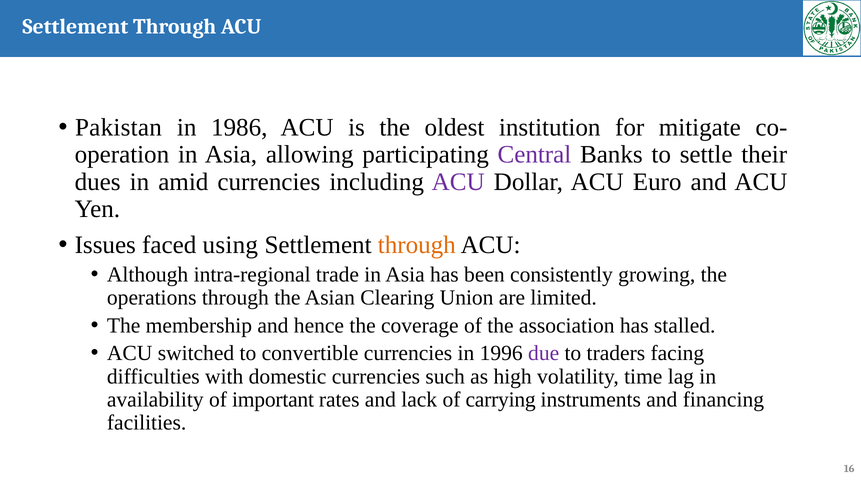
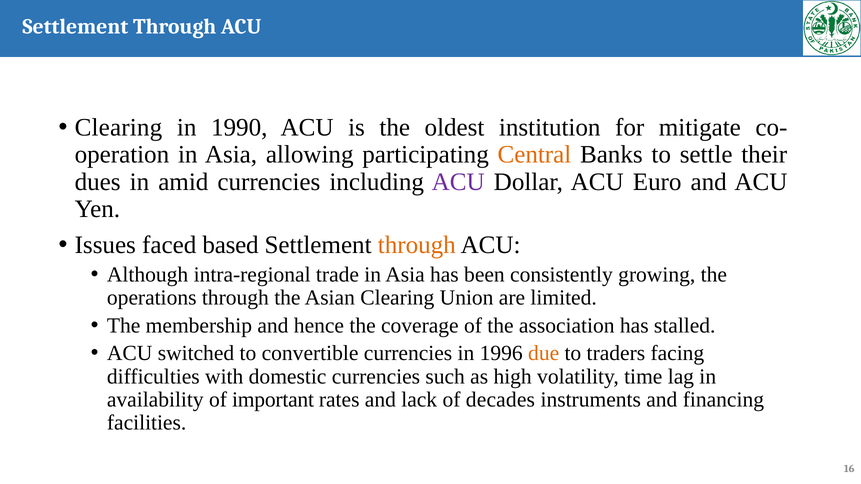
Pakistan at (118, 128): Pakistan -> Clearing
1986: 1986 -> 1990
Central colour: purple -> orange
using: using -> based
due colour: purple -> orange
carrying: carrying -> decades
